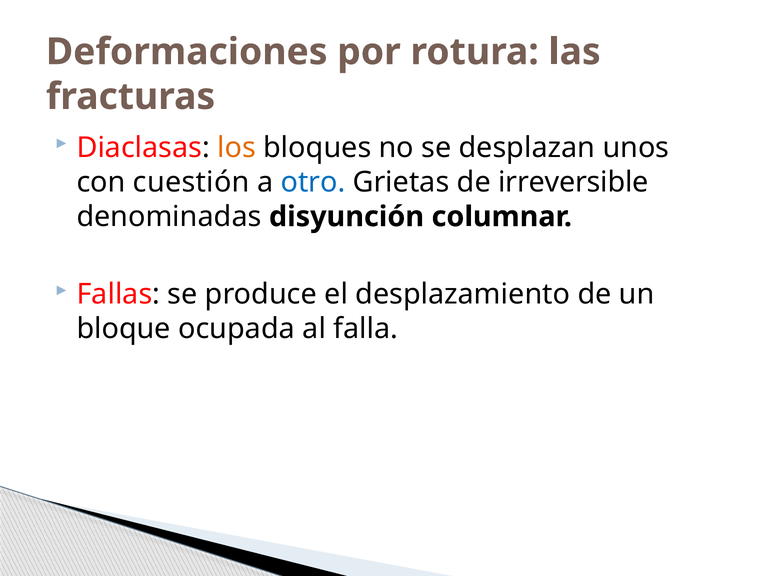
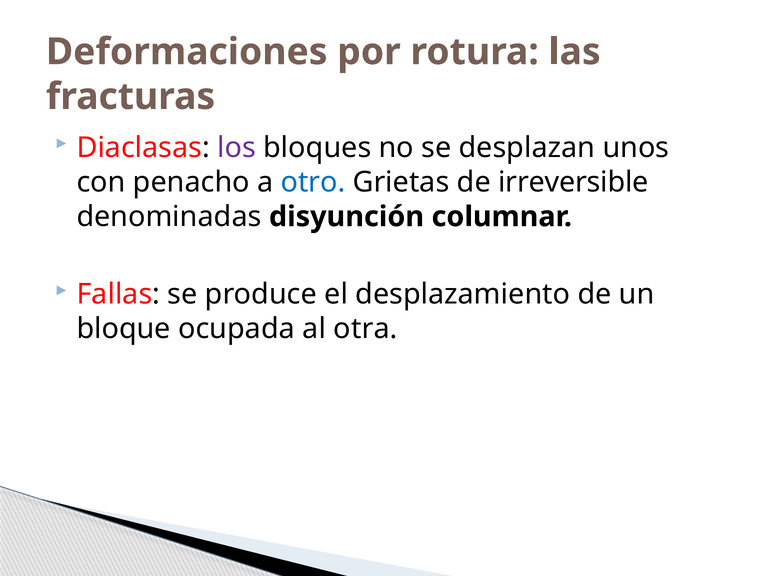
los colour: orange -> purple
cuestión: cuestión -> penacho
falla: falla -> otra
